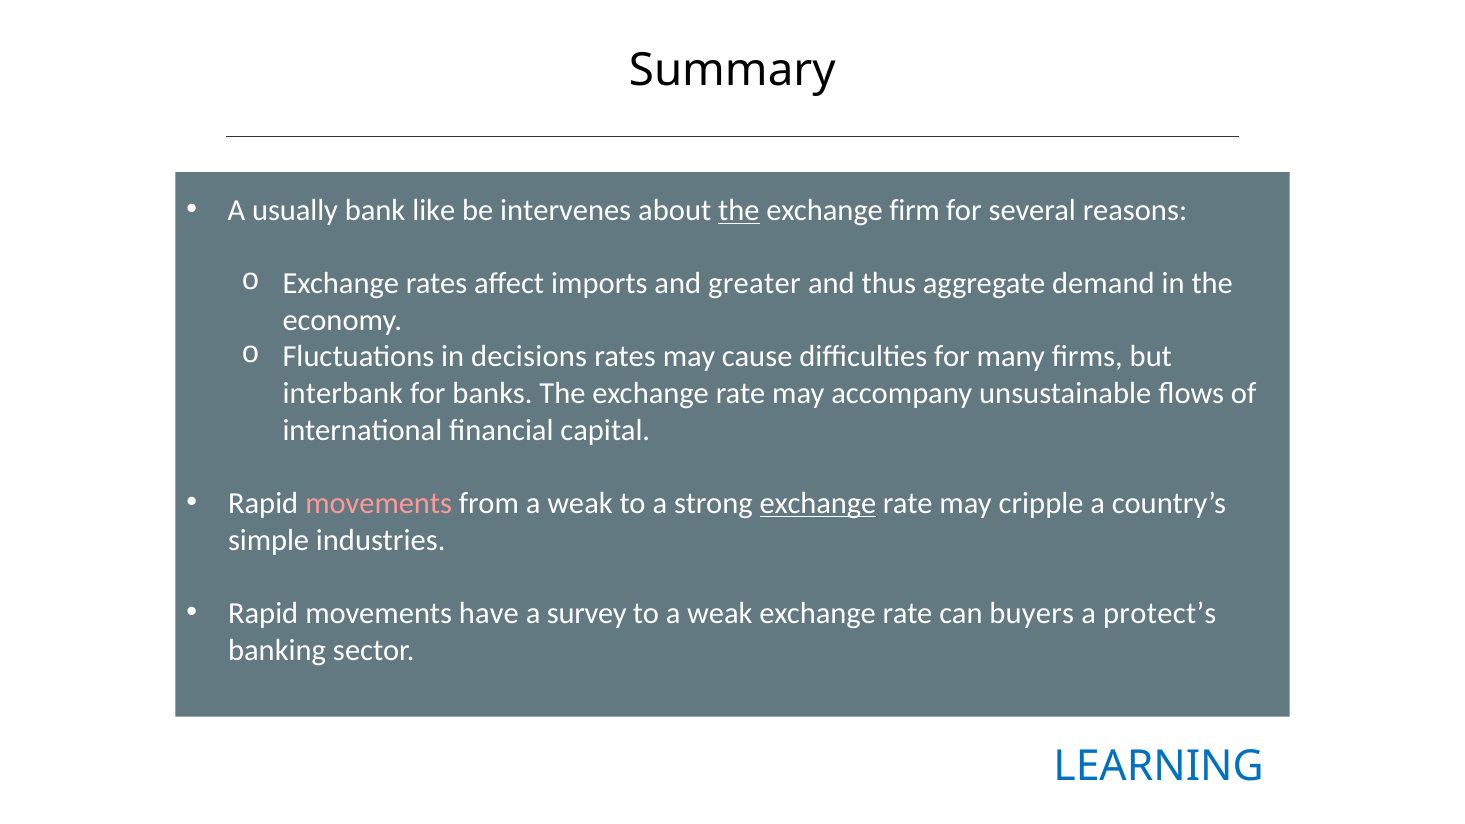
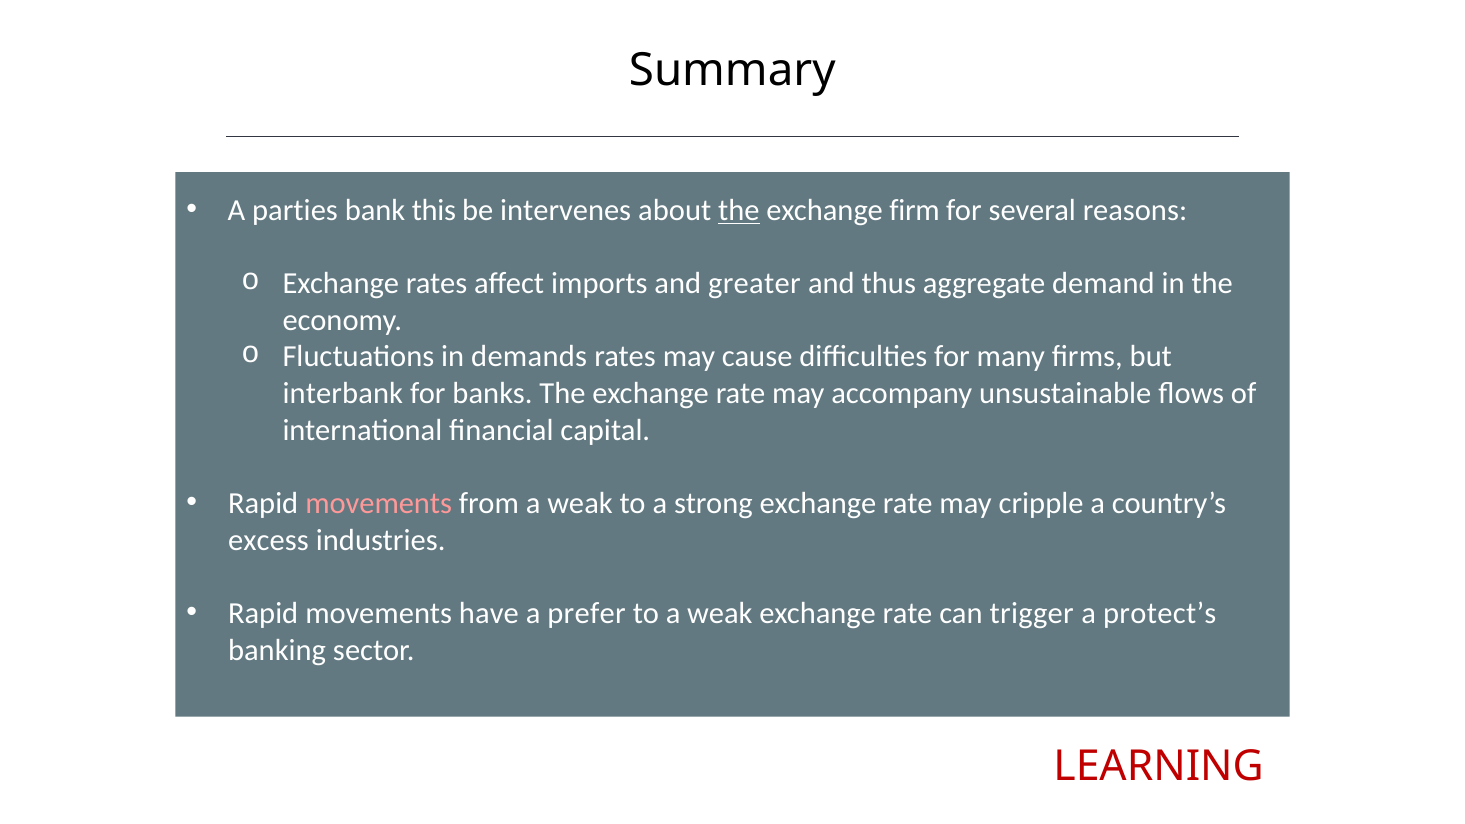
usually: usually -> parties
like: like -> this
decisions: decisions -> demands
exchange at (818, 503) underline: present -> none
simple: simple -> excess
survey: survey -> prefer
buyers: buyers -> trigger
LEARNING colour: blue -> red
